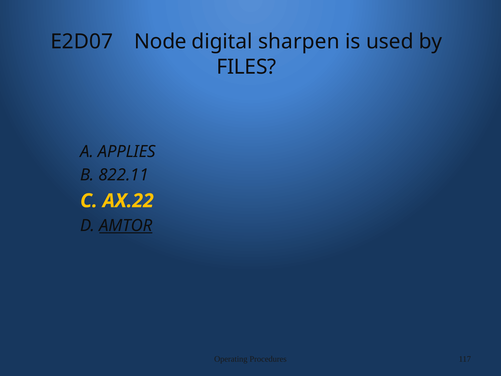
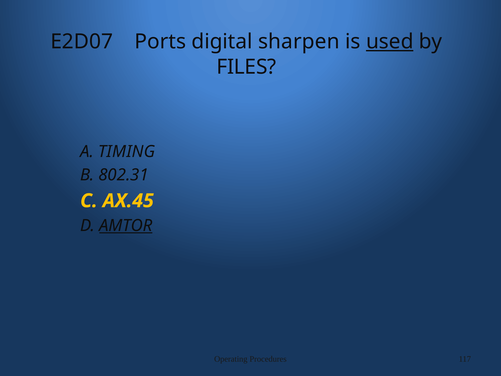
Node: Node -> Ports
used underline: none -> present
APPLIES: APPLIES -> TIMING
822.11: 822.11 -> 802.31
AX.22: AX.22 -> AX.45
